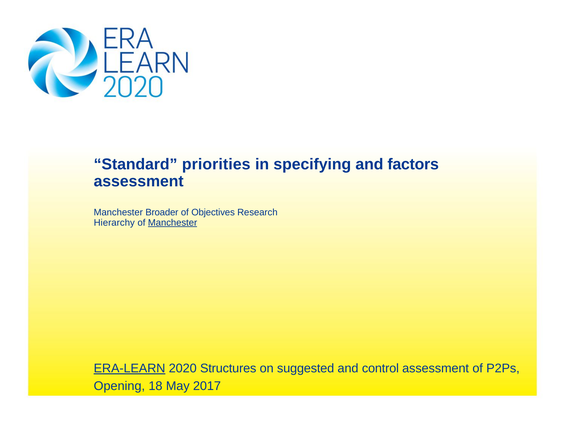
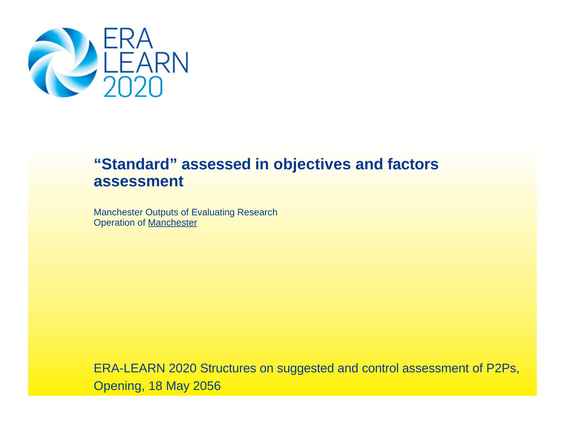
priorities: priorities -> assessed
specifying: specifying -> objectives
Broader: Broader -> Outputs
Objectives: Objectives -> Evaluating
Hierarchy: Hierarchy -> Operation
ERA-LEARN underline: present -> none
2017: 2017 -> 2056
